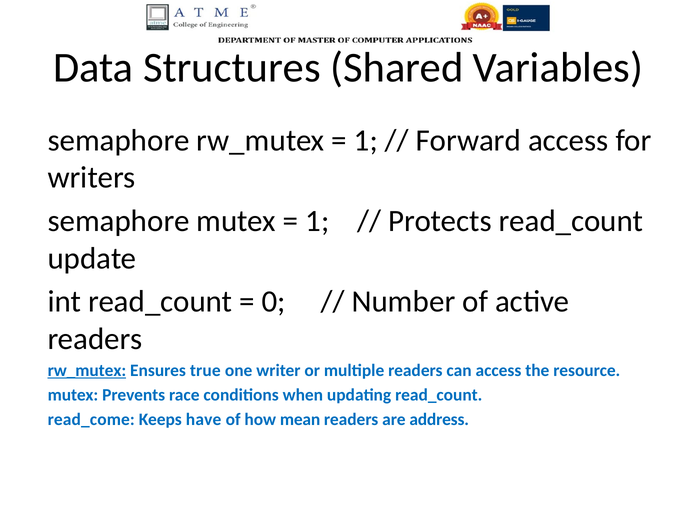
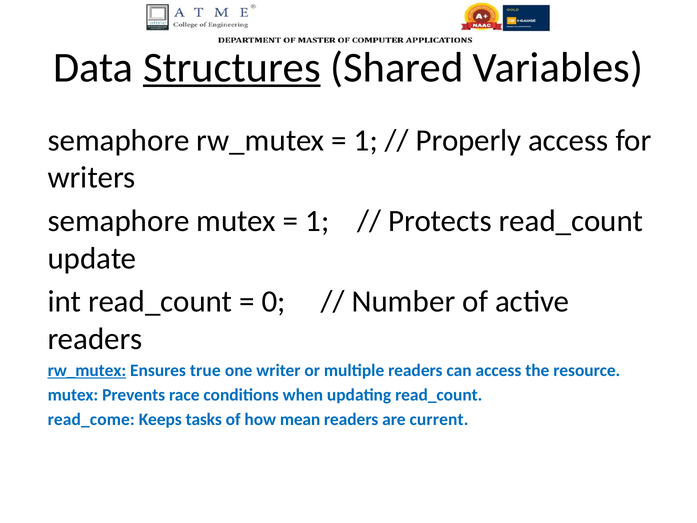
Structures underline: none -> present
Forward: Forward -> Properly
have: have -> tasks
address: address -> current
